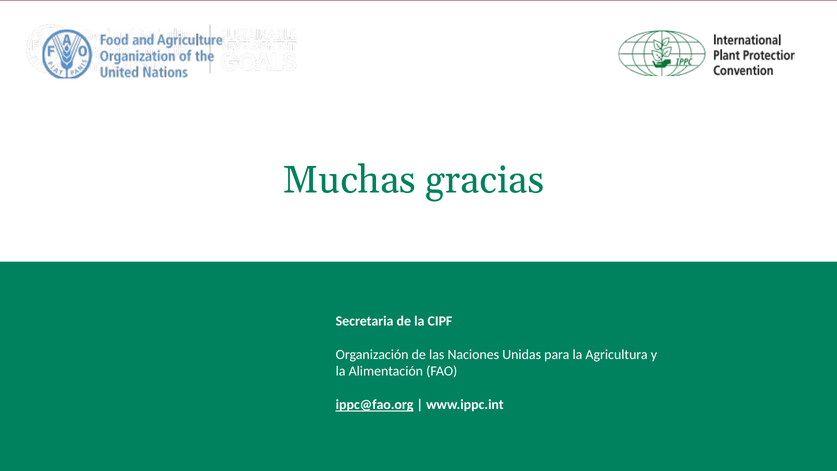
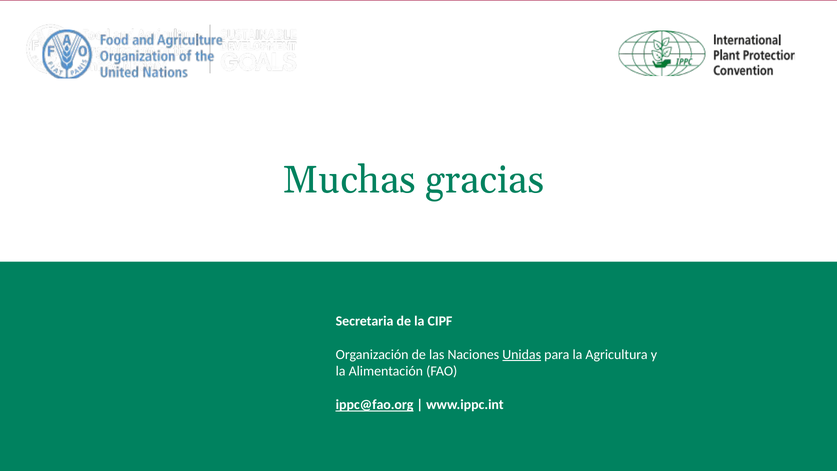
Unidas underline: none -> present
